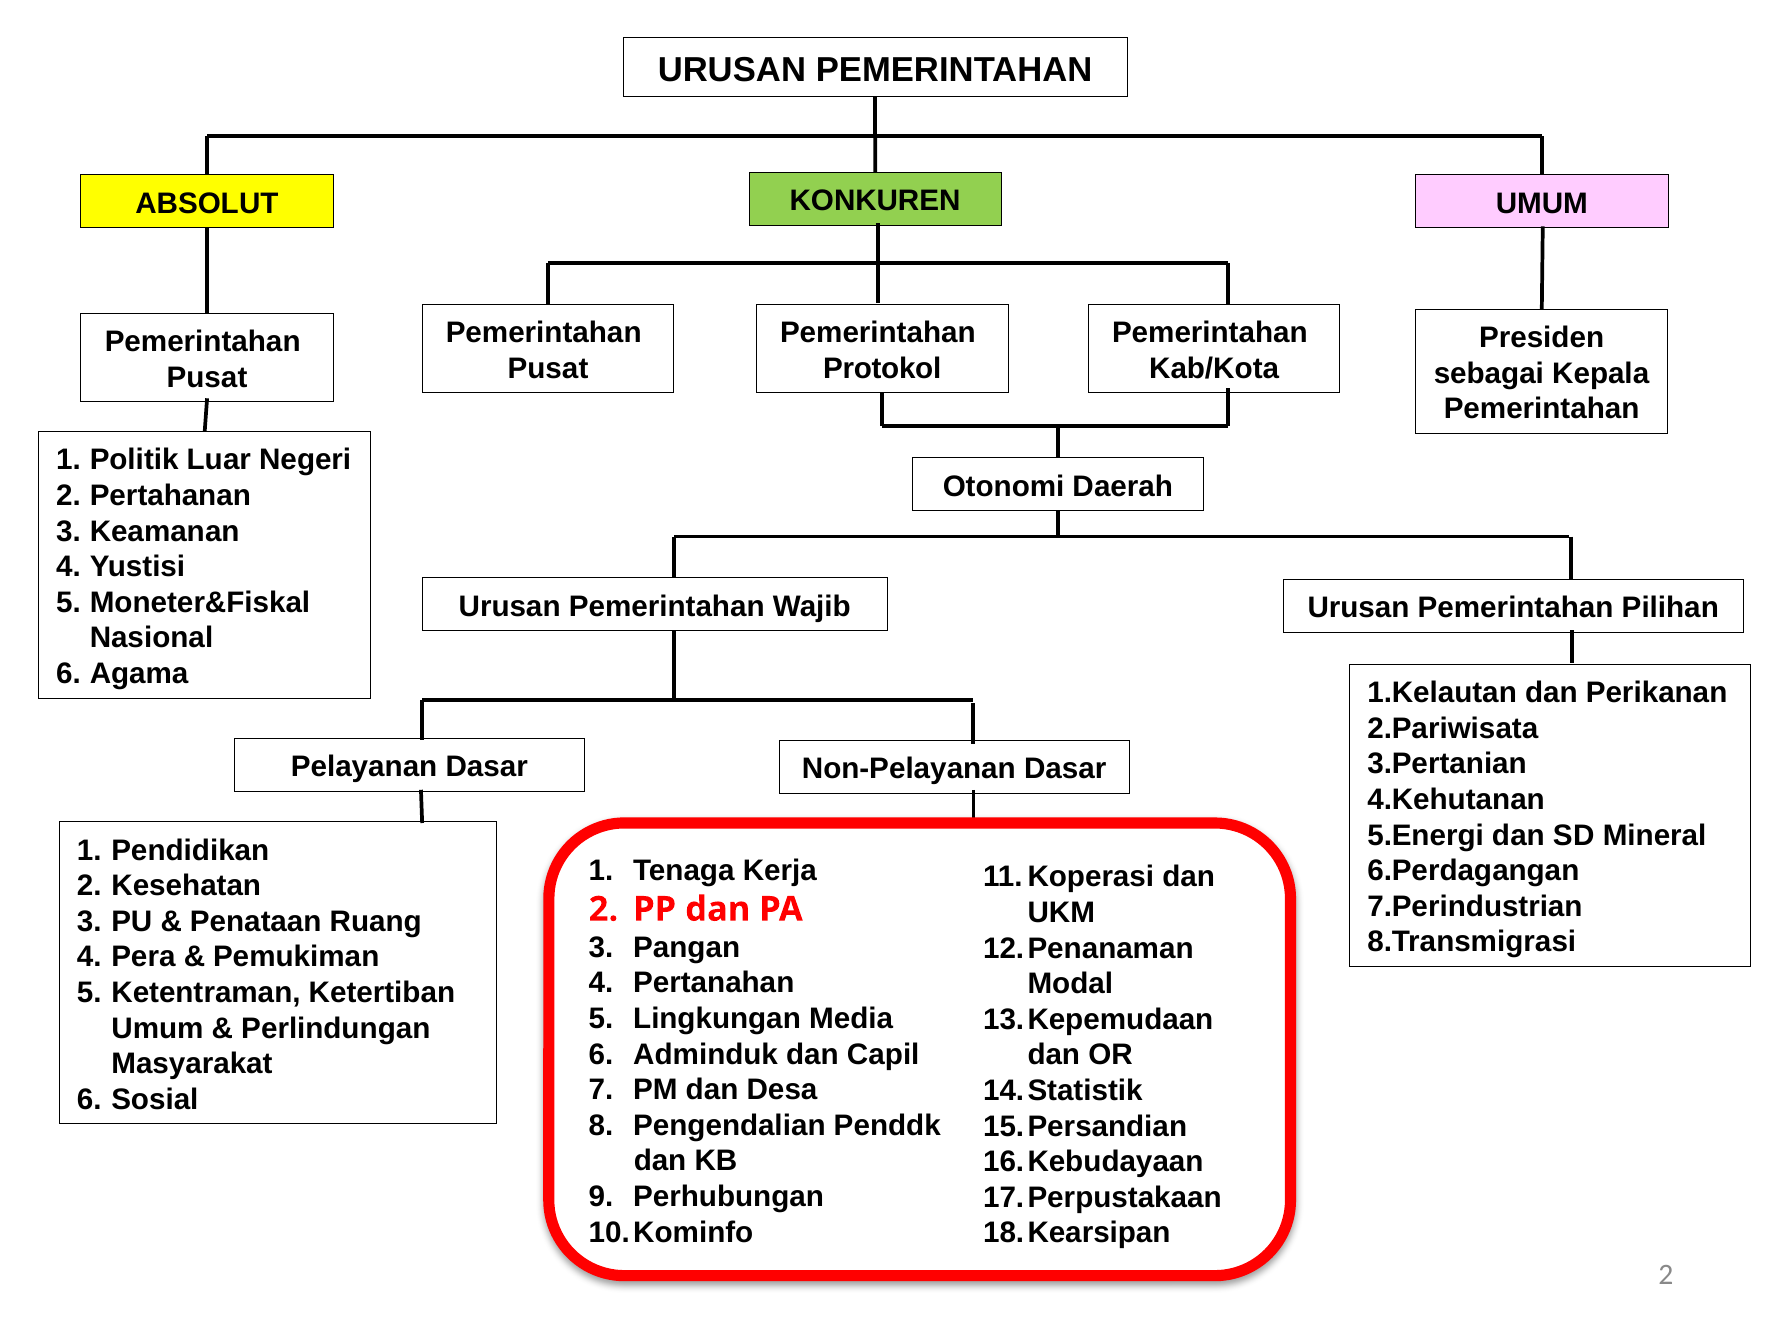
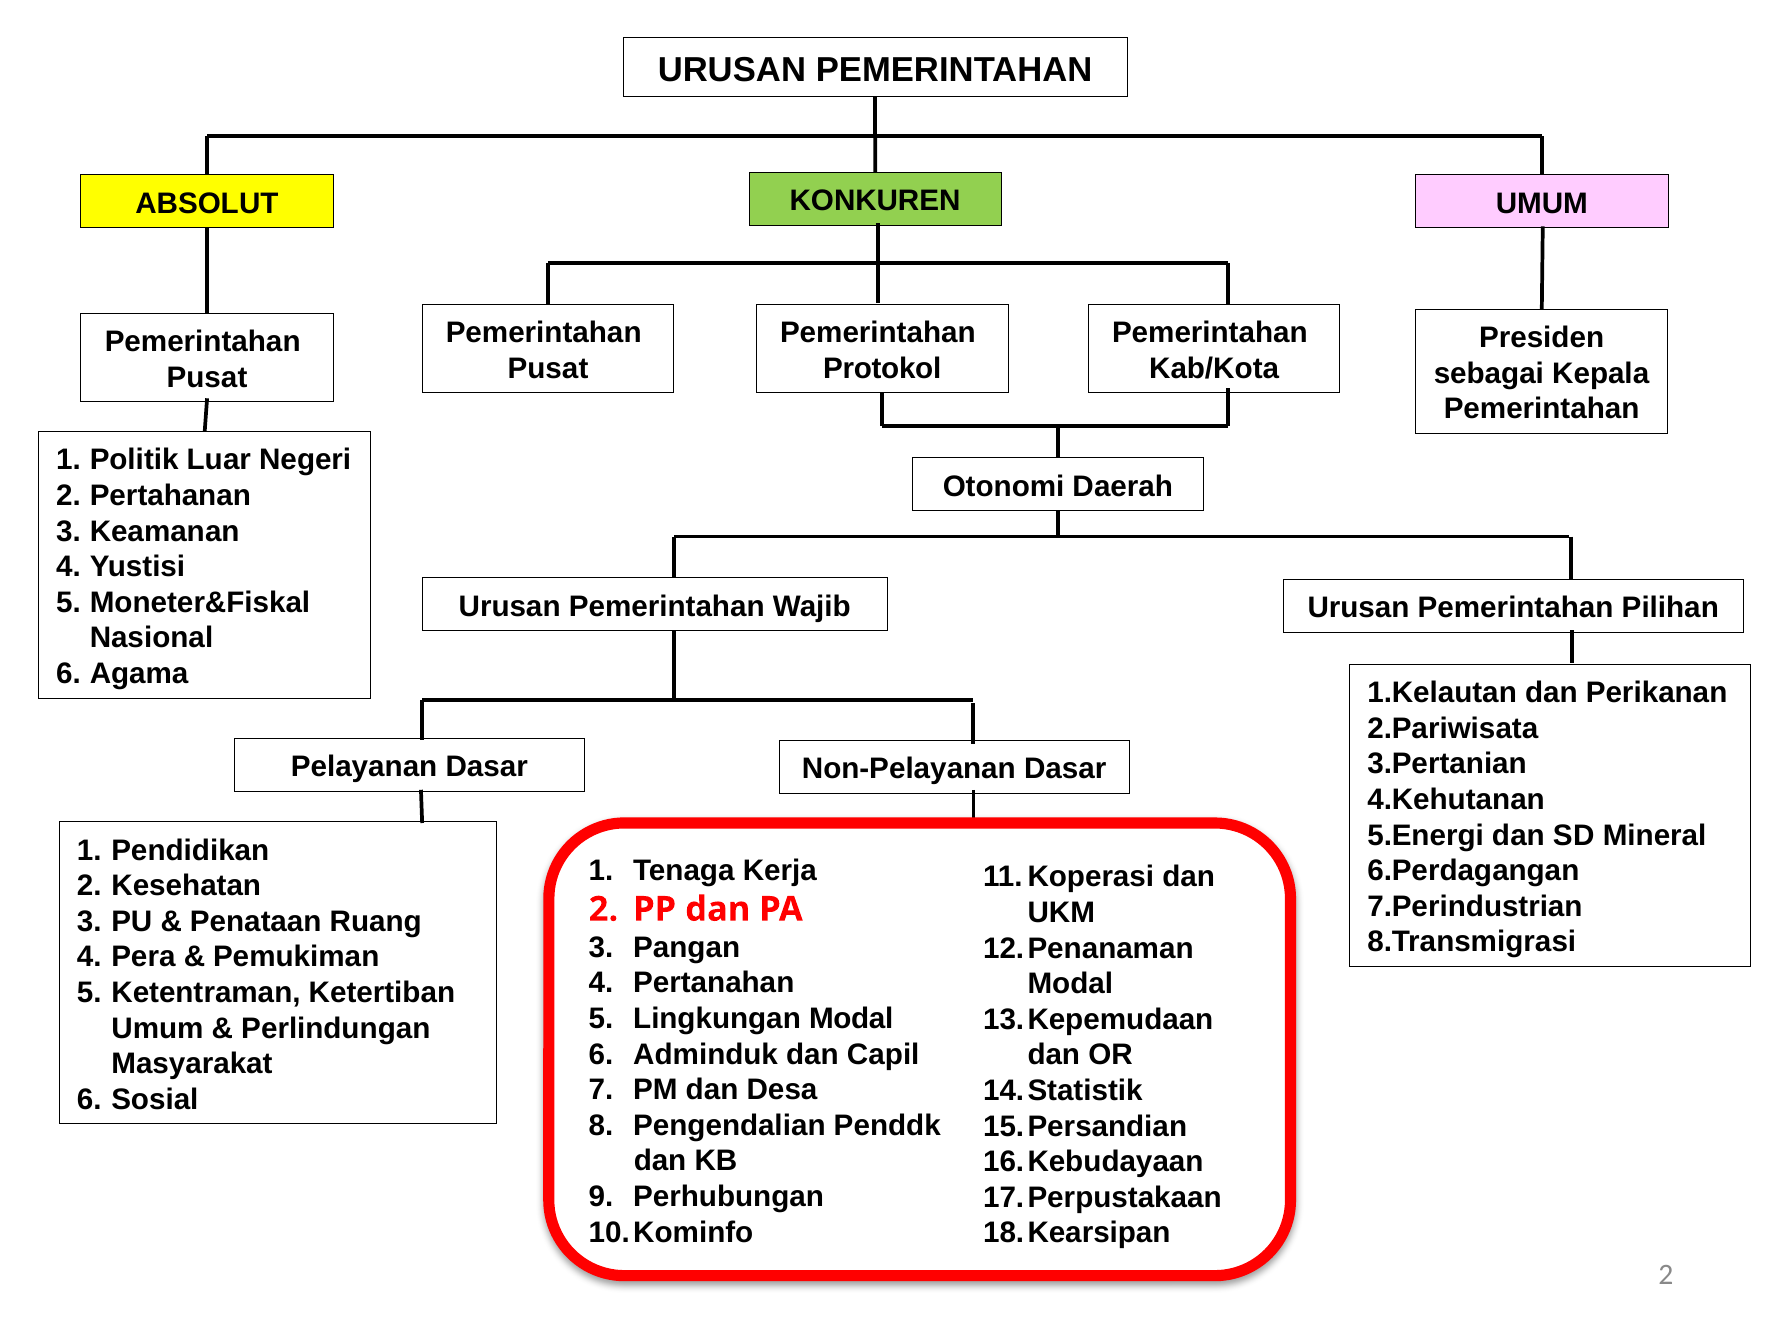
Lingkungan Media: Media -> Modal
